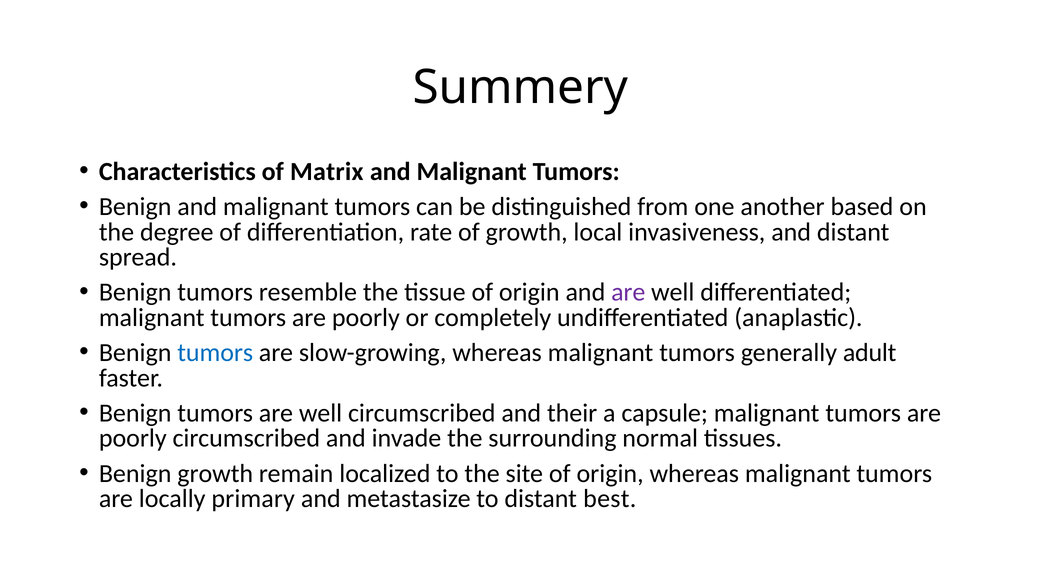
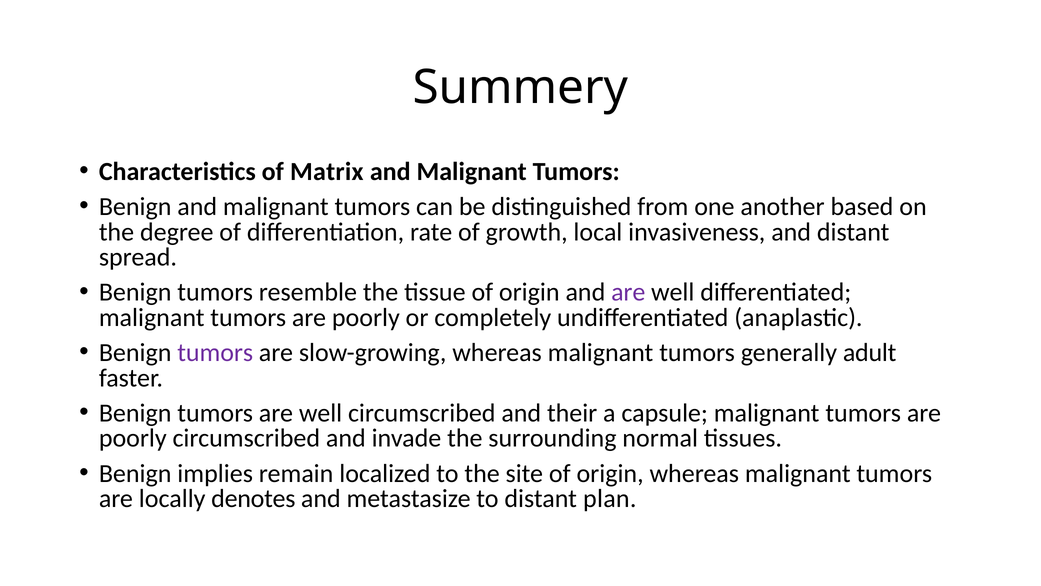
tumors at (215, 352) colour: blue -> purple
Benign growth: growth -> implies
primary: primary -> denotes
best: best -> plan
